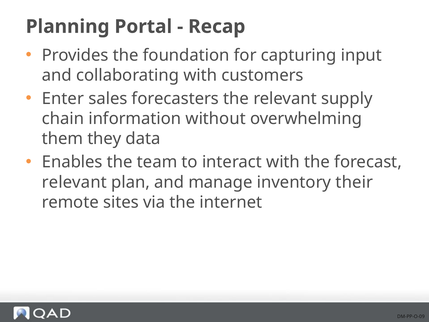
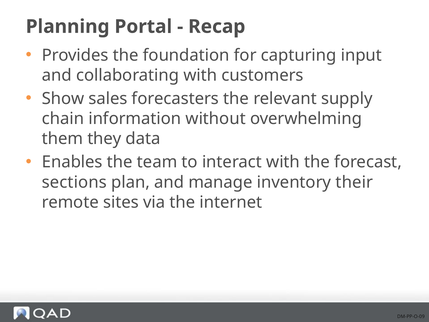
Enter: Enter -> Show
relevant at (74, 182): relevant -> sections
